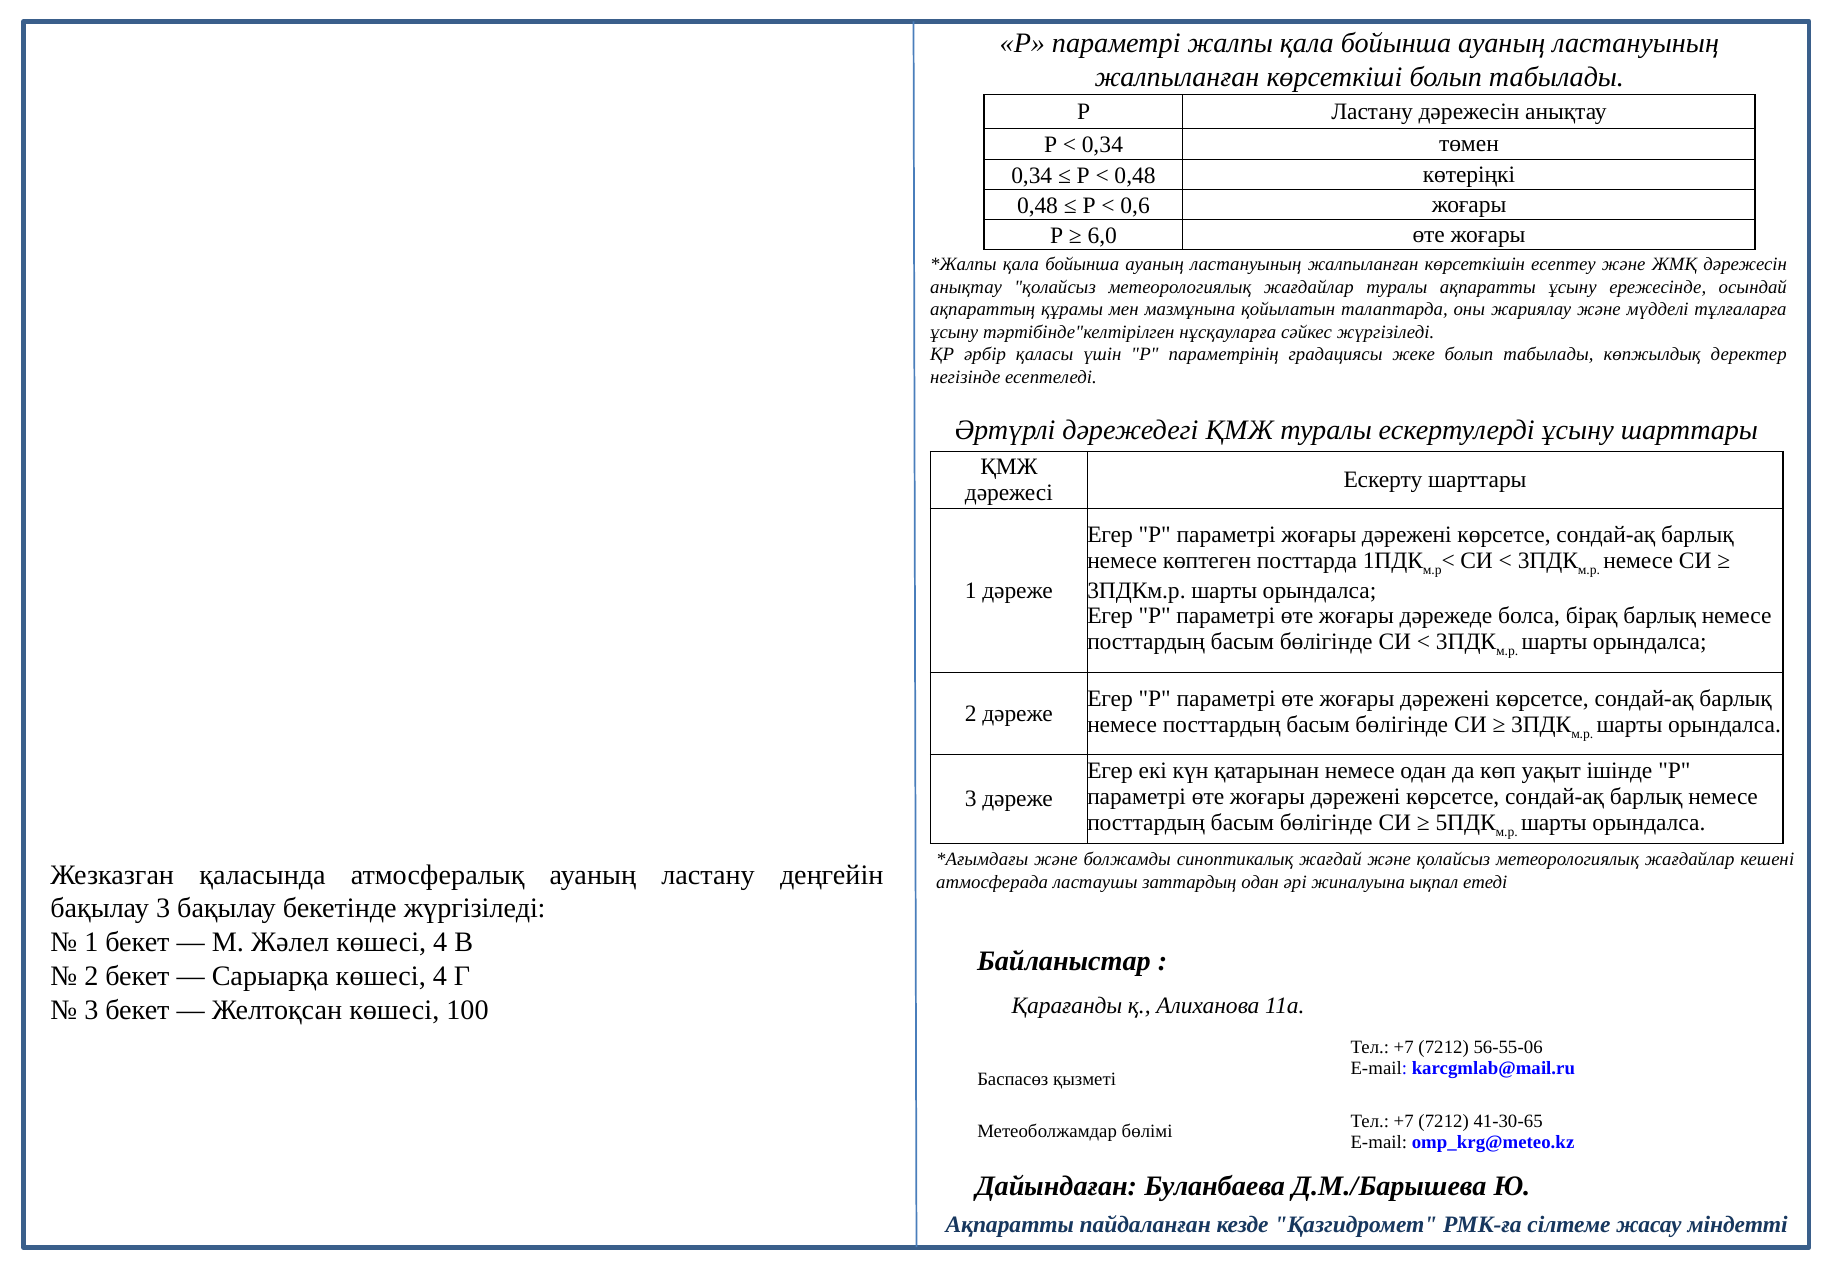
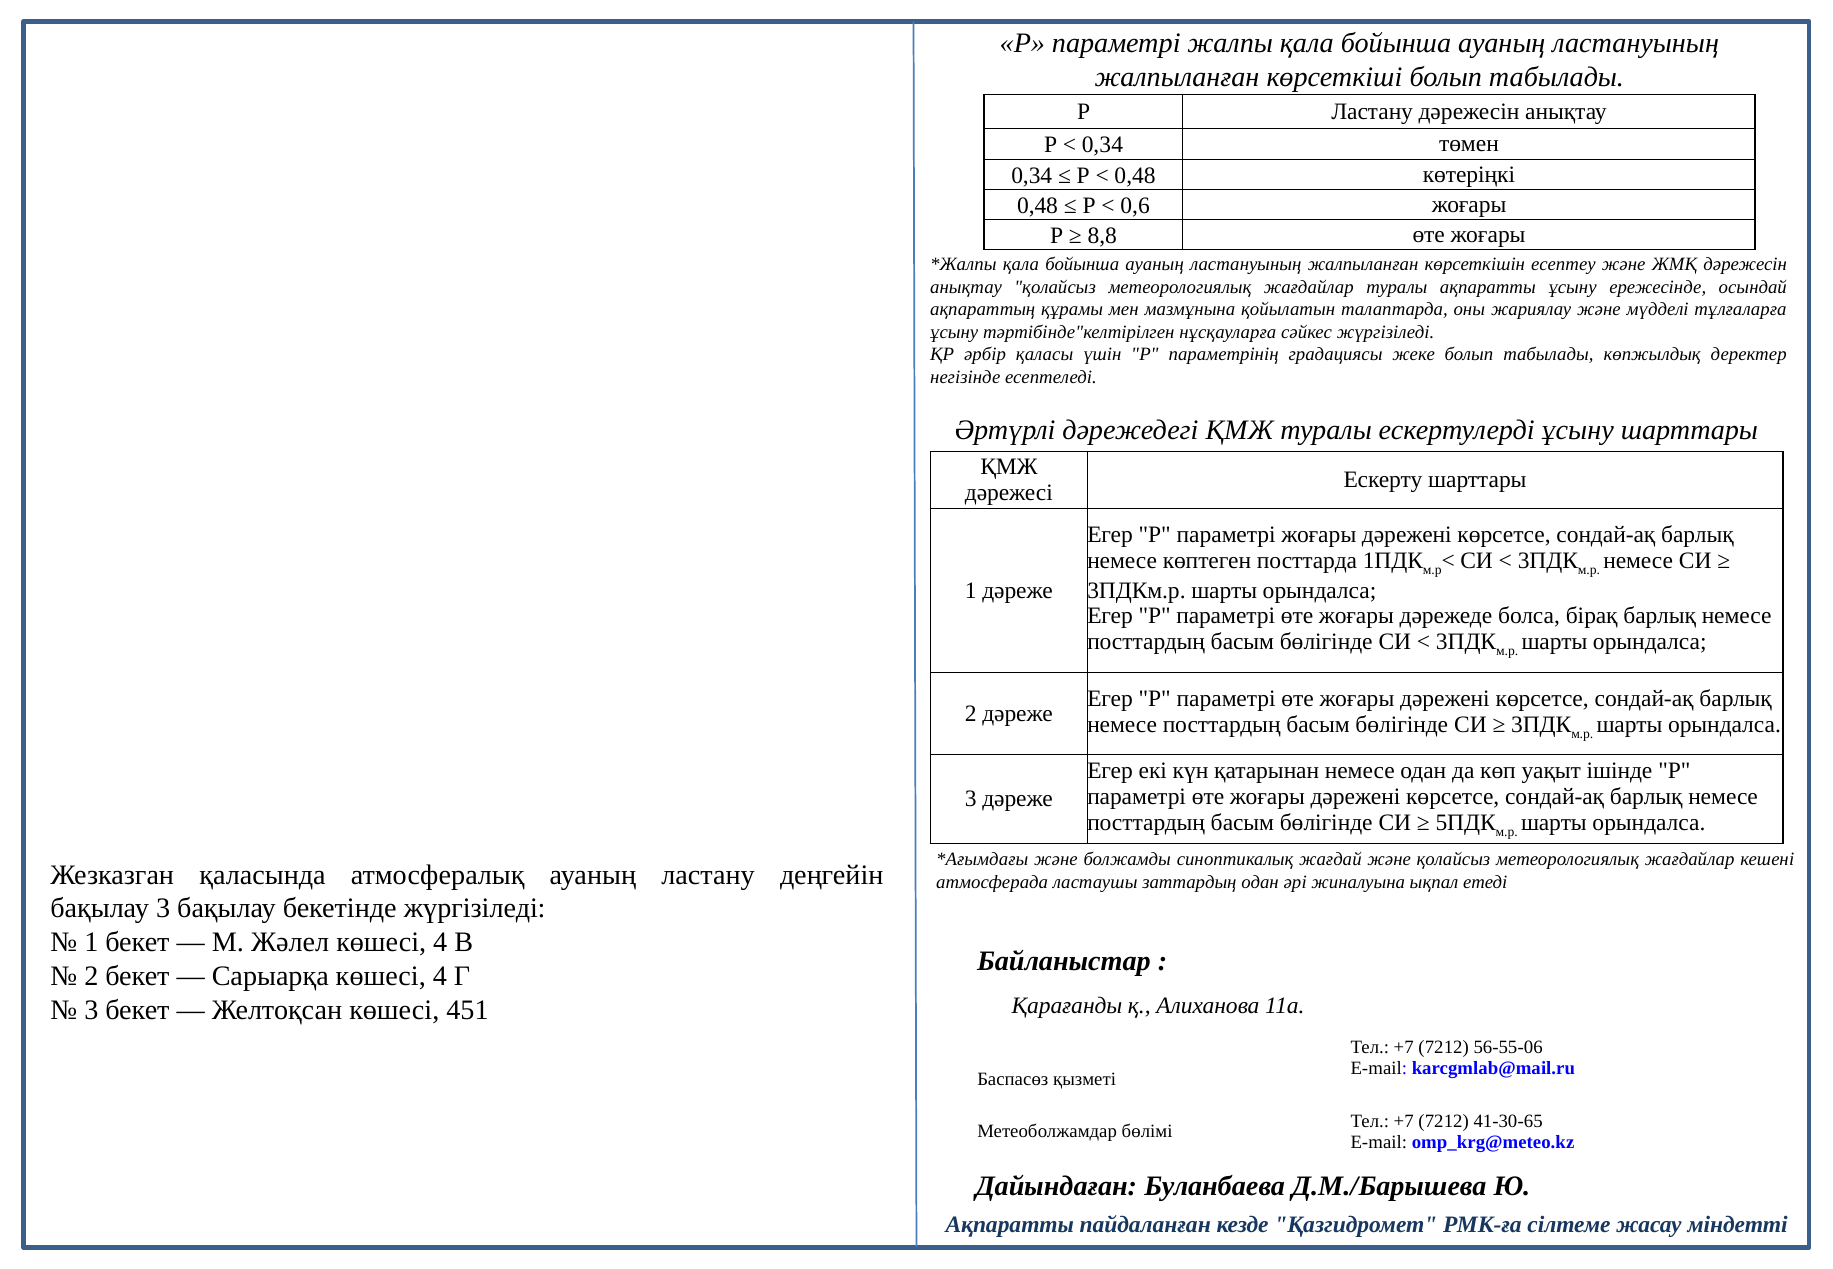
6,0: 6,0 -> 8,8
100: 100 -> 451
